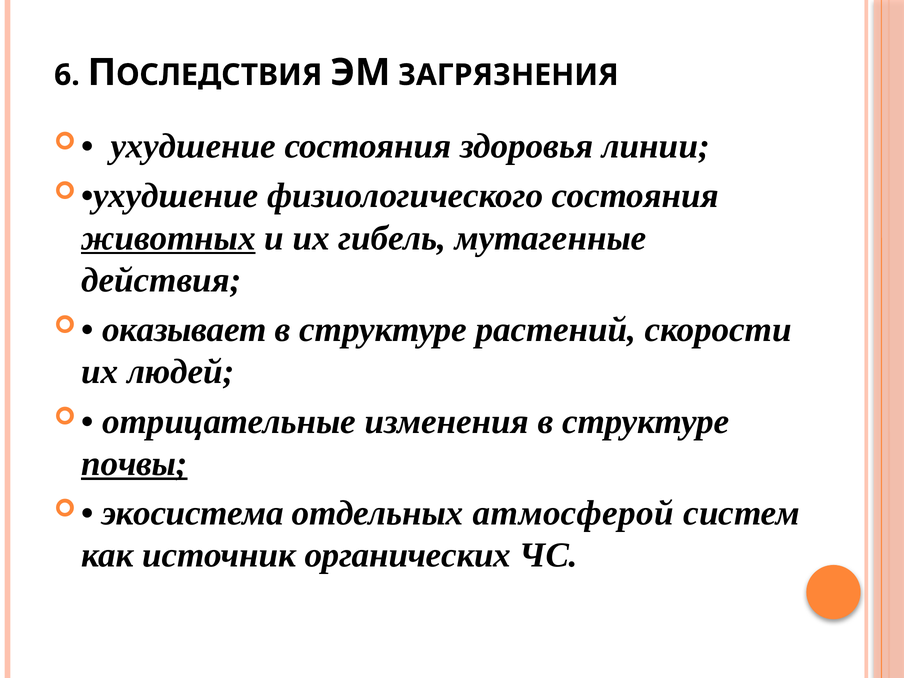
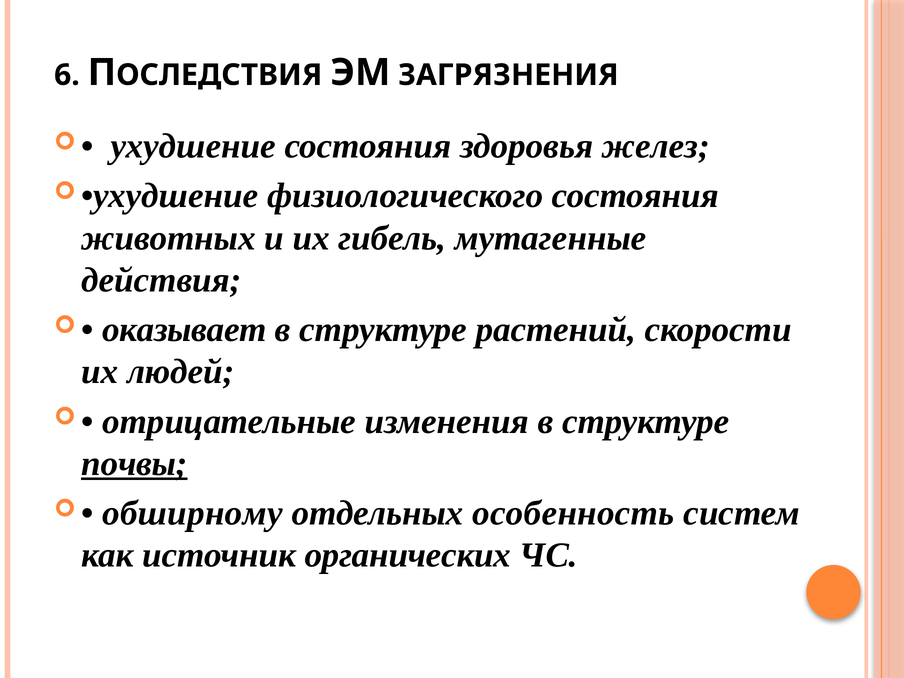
линии: линии -> желез
животных underline: present -> none
экосистема: экосистема -> обширному
атмосферой: атмосферой -> особенность
